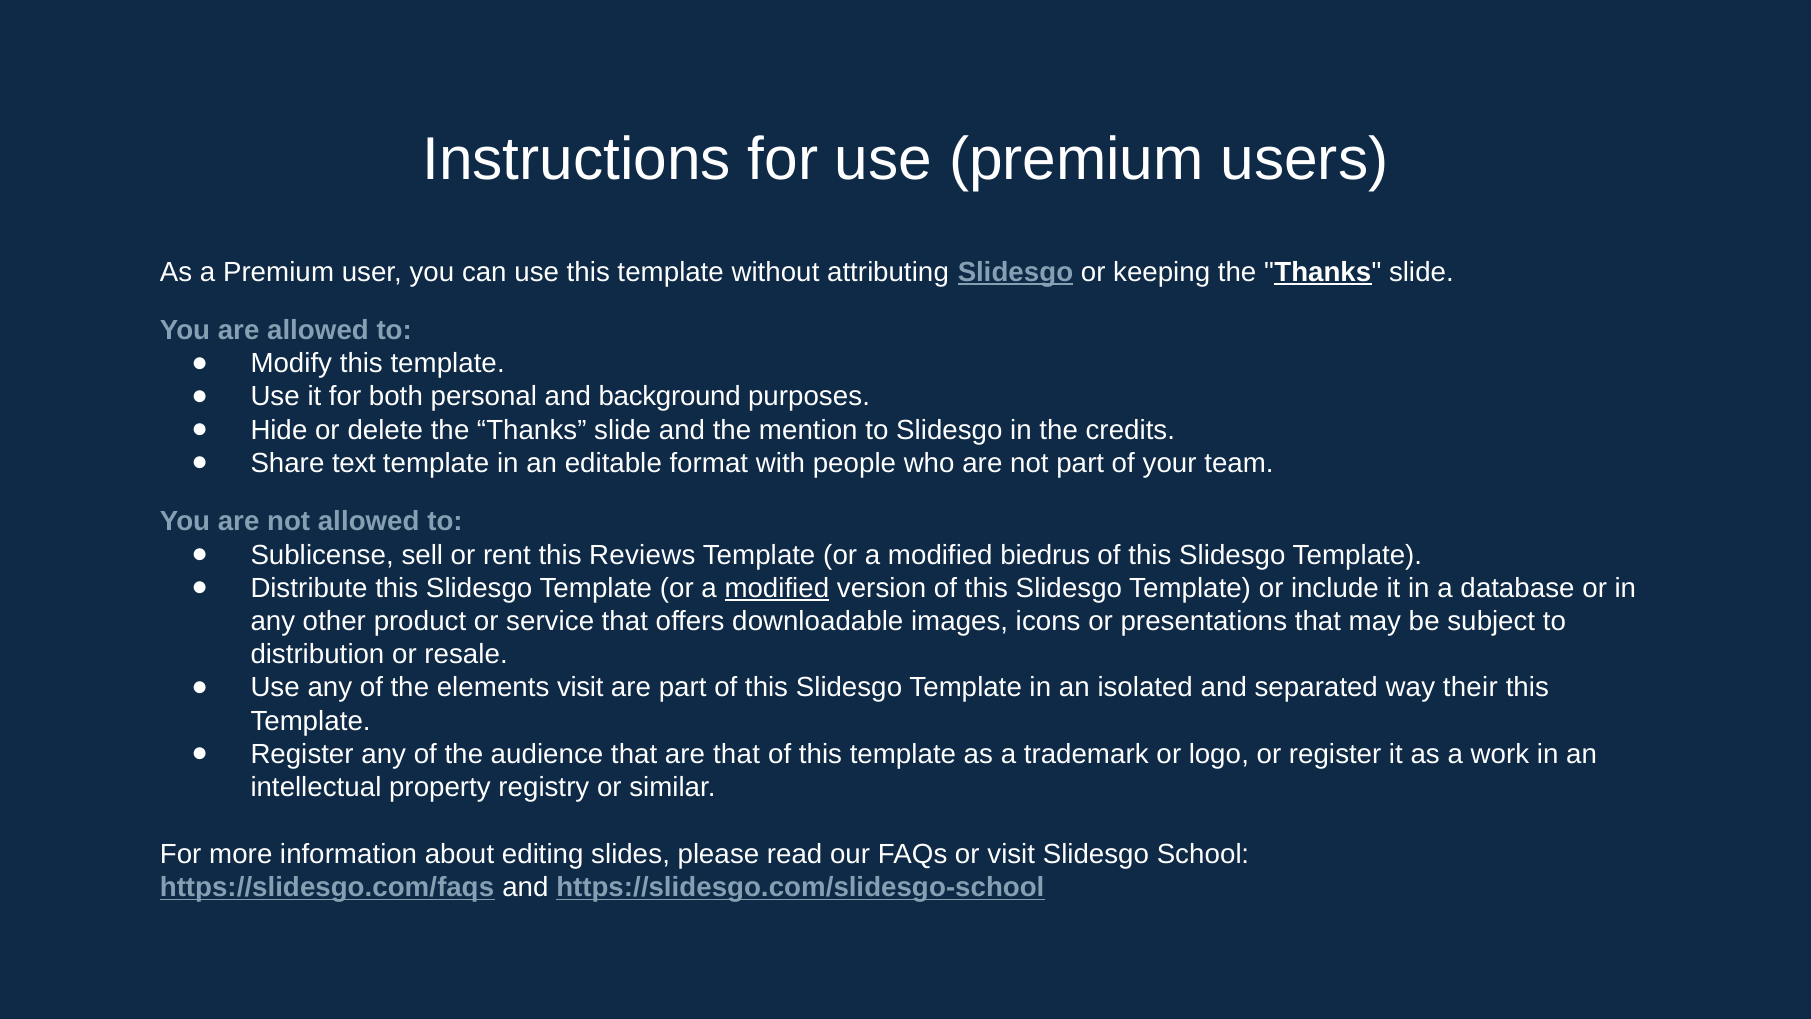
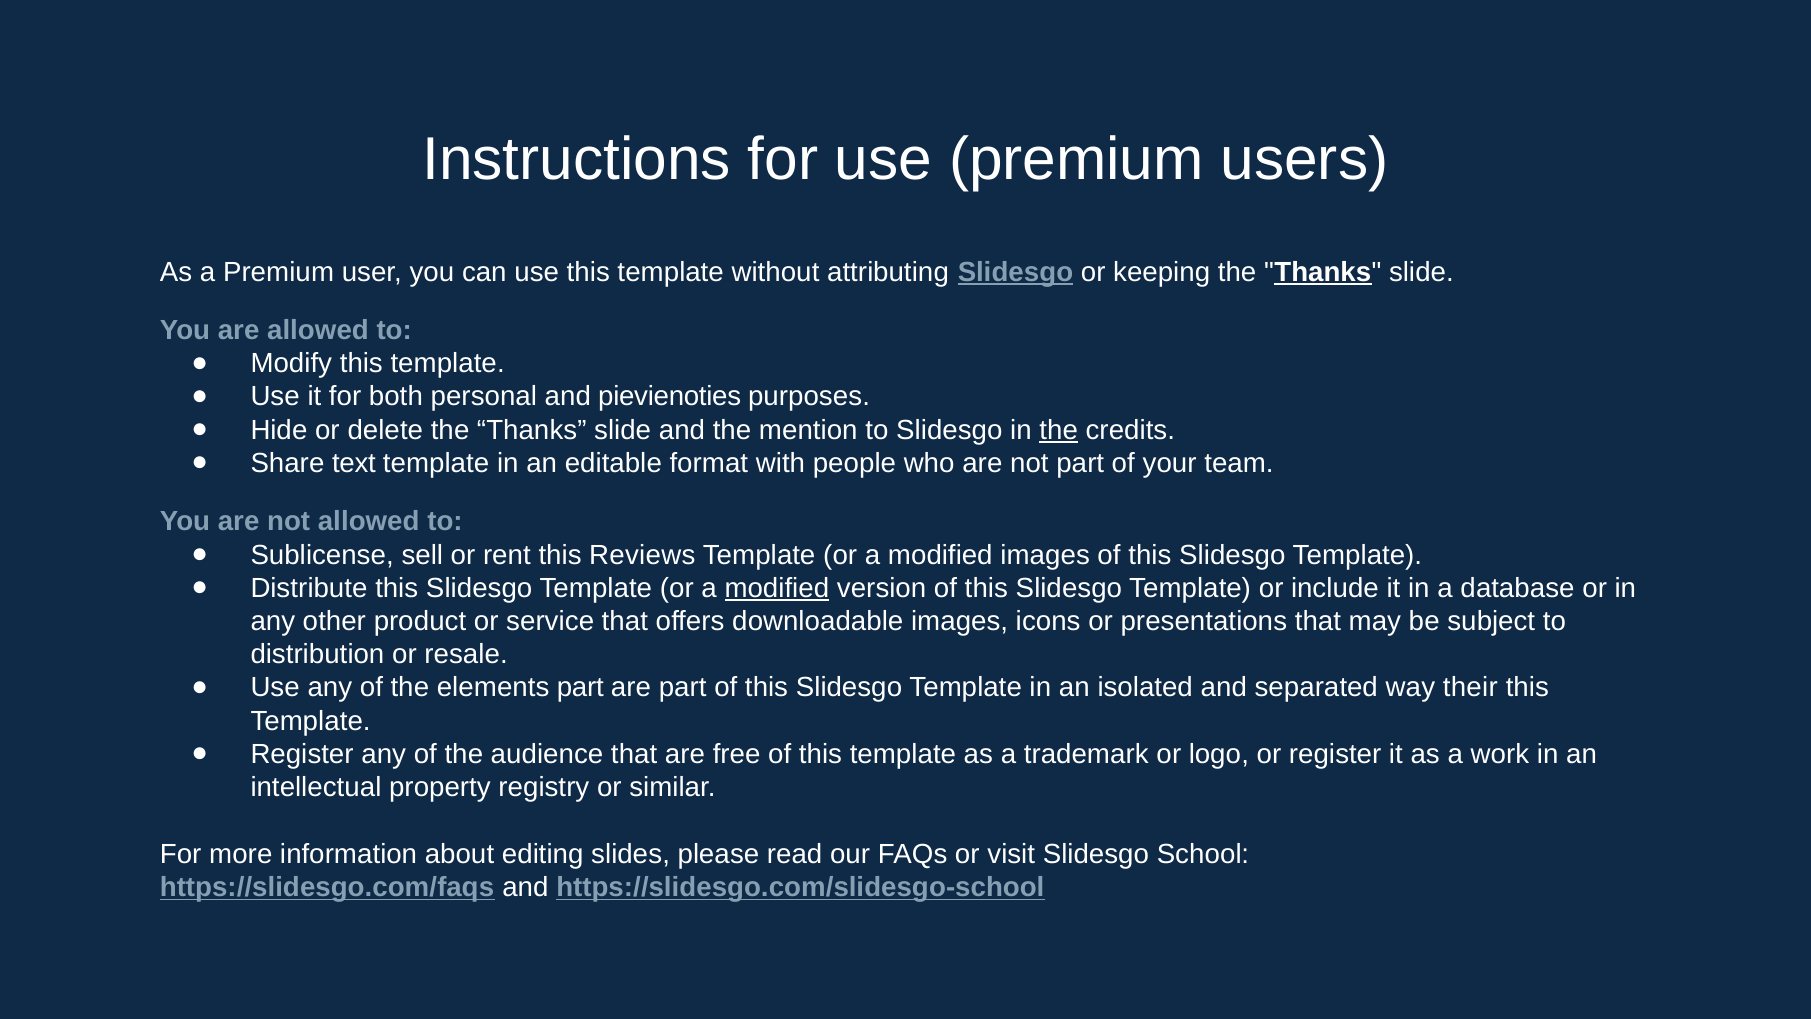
background: background -> pievienoties
the at (1059, 430) underline: none -> present
modified biedrus: biedrus -> images
elements visit: visit -> part
are that: that -> free
